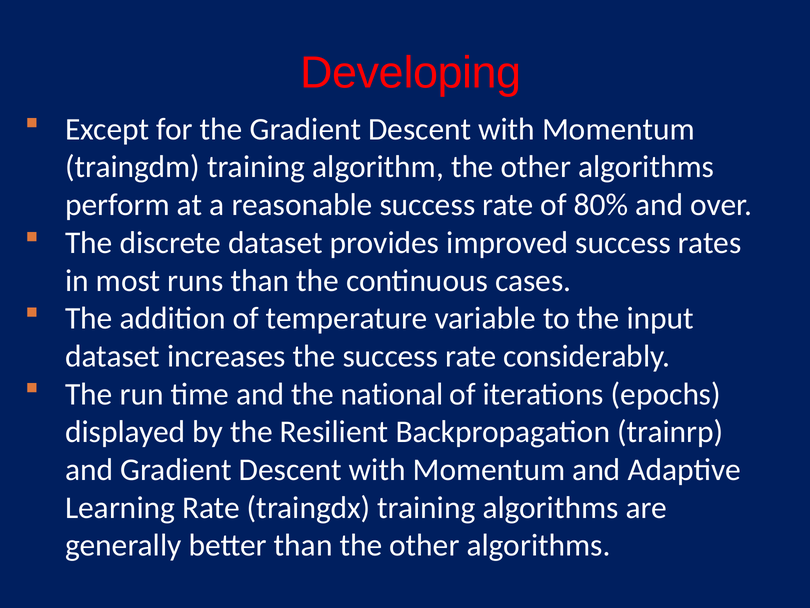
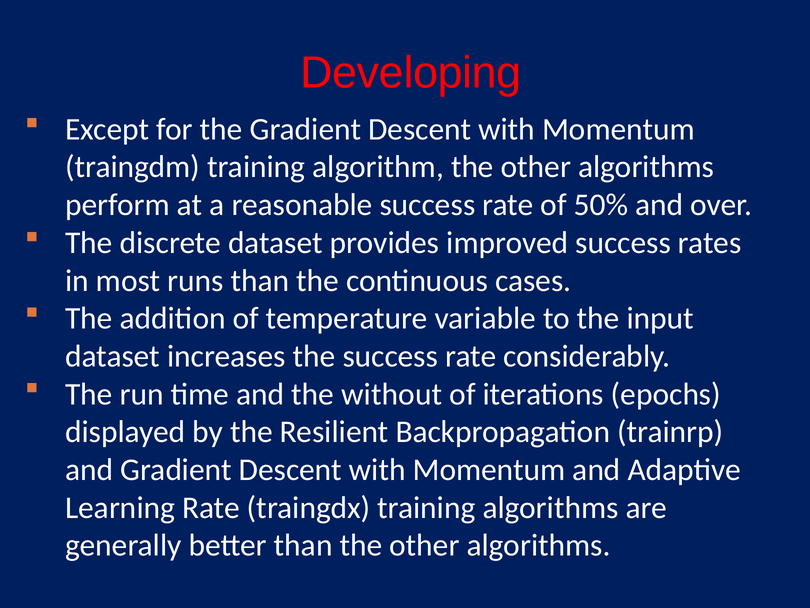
80%: 80% -> 50%
national: national -> without
